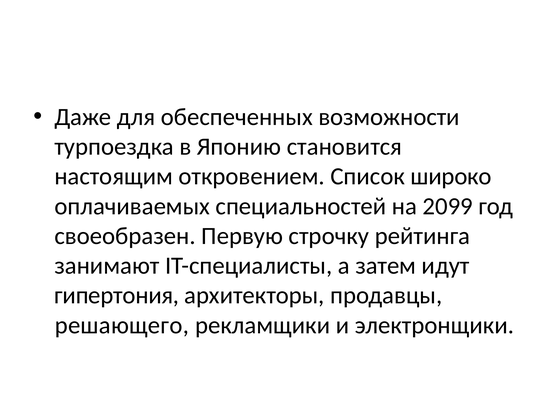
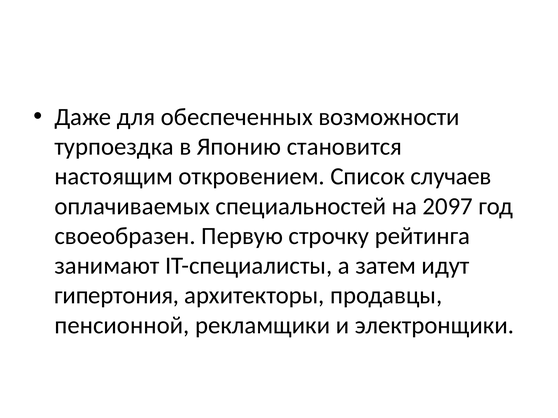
широко: широко -> случаев
2099: 2099 -> 2097
решающего: решающего -> пенсионной
